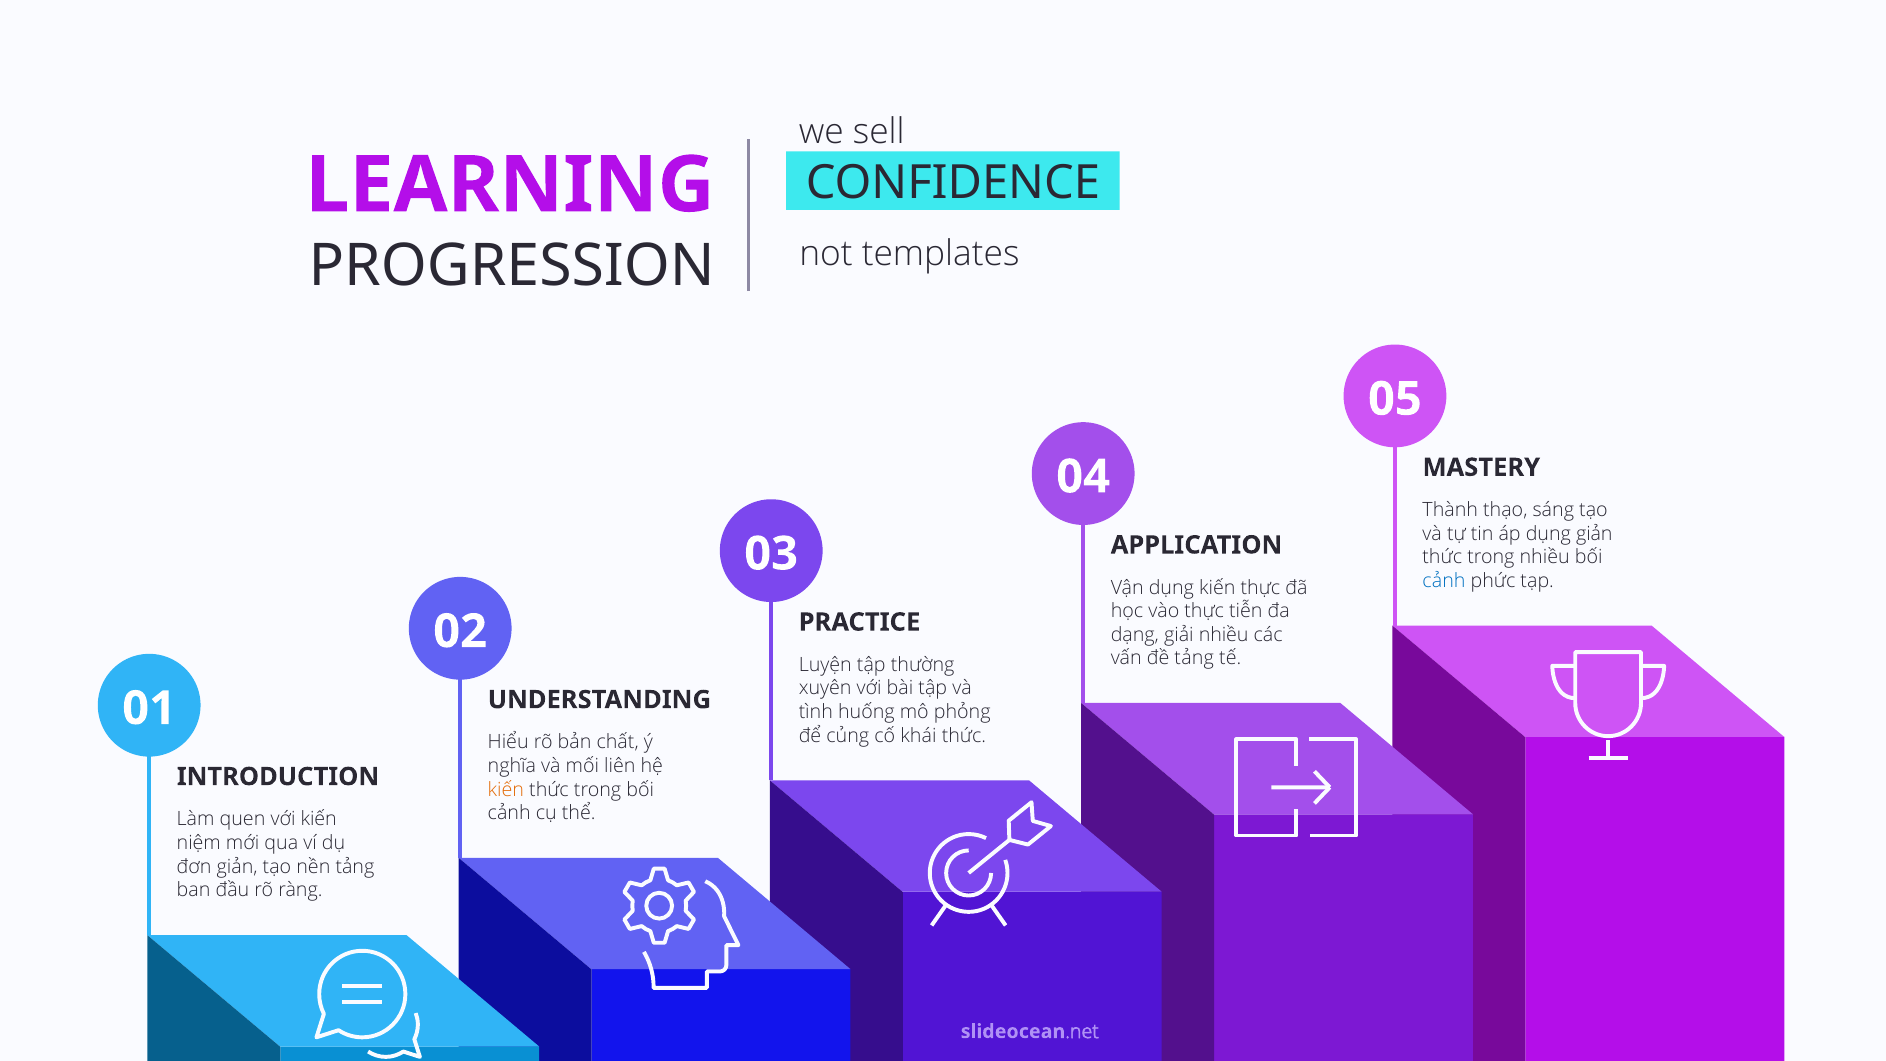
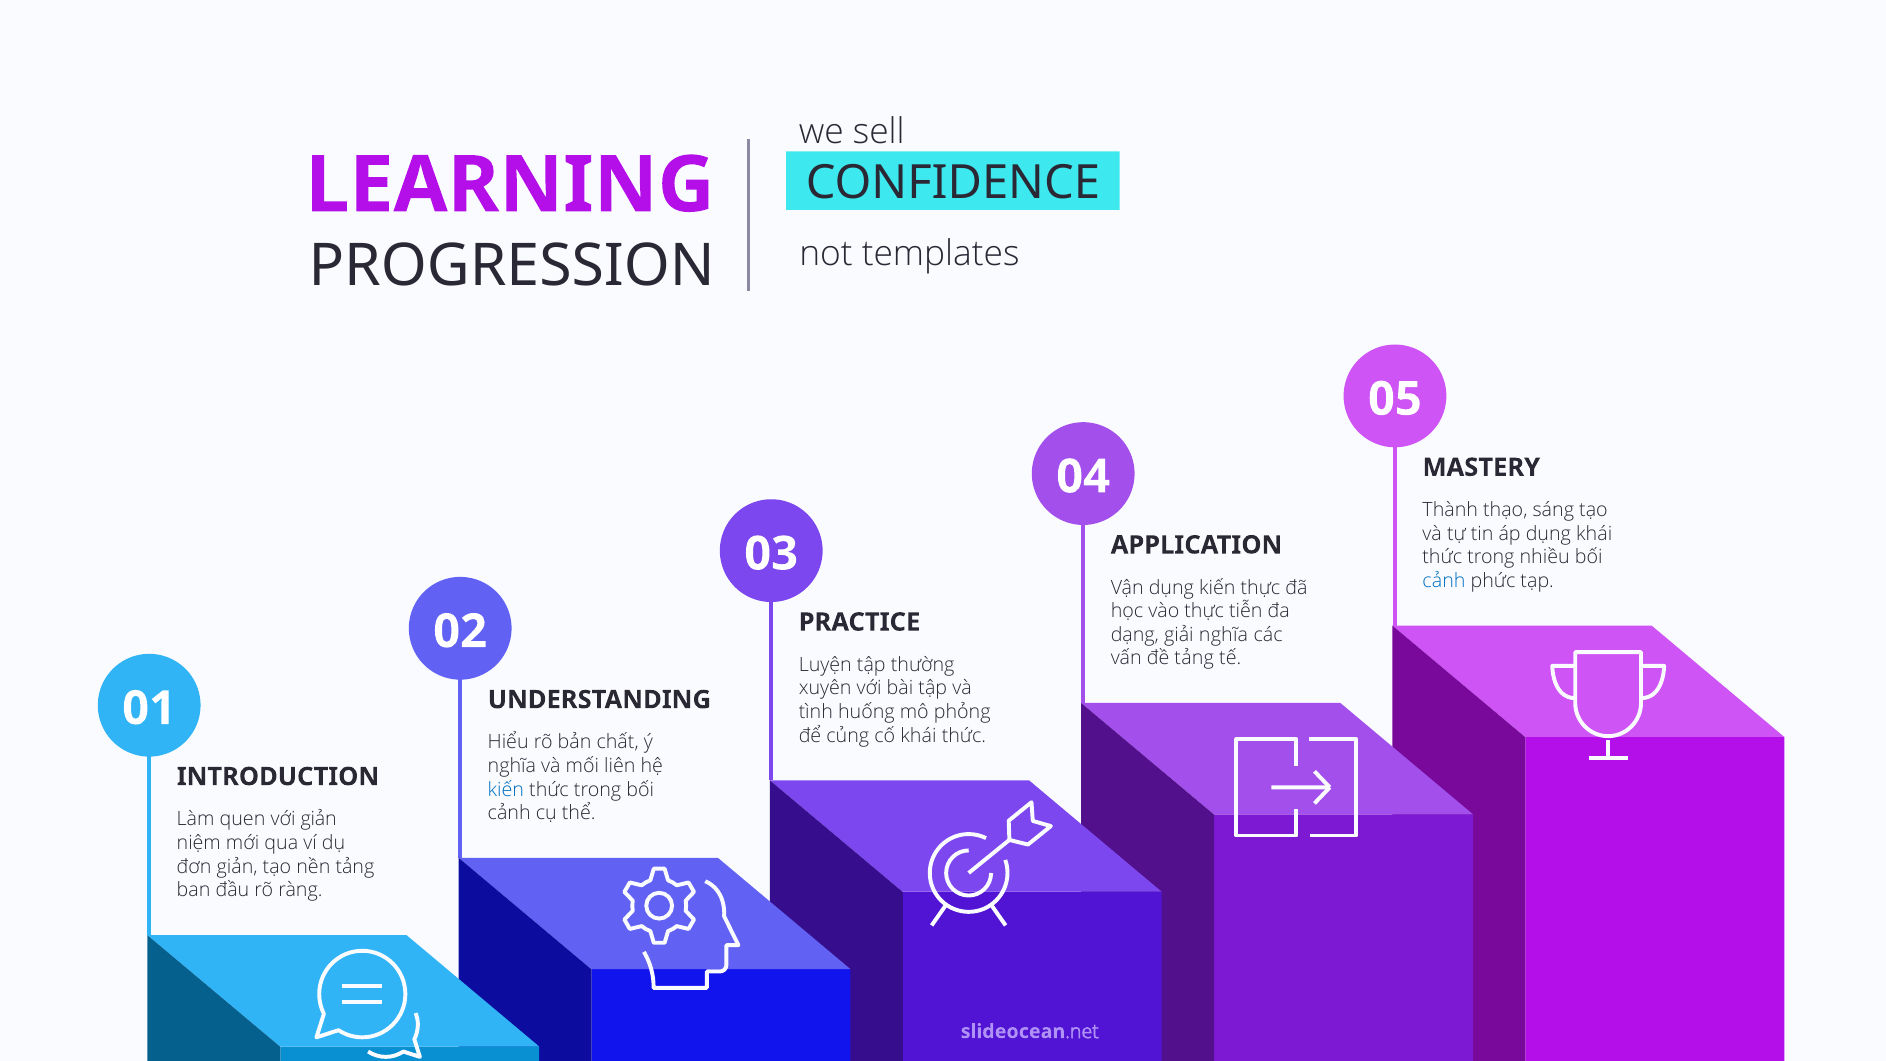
dụng giản: giản -> khái
giải nhiều: nhiều -> nghĩa
kiến at (506, 790) colour: orange -> blue
với kiến: kiến -> giản
